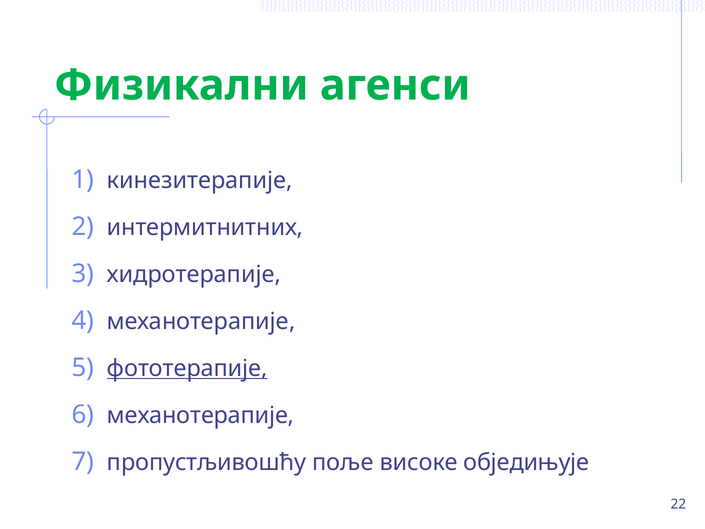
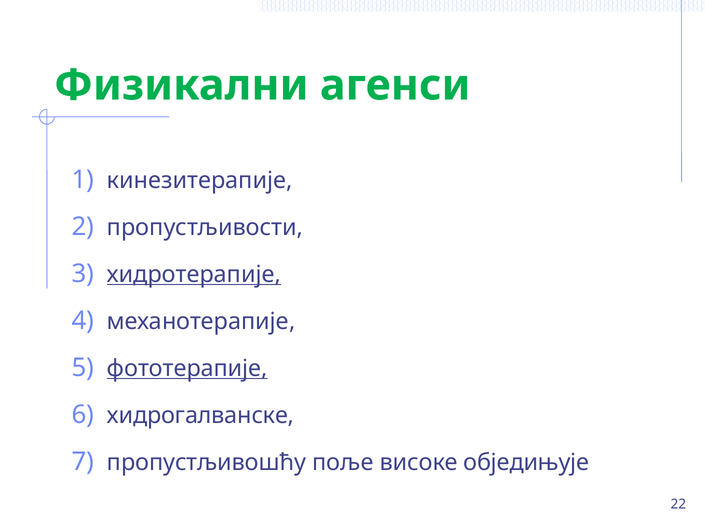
интермитнитних: интермитнитних -> пропустљивости
хидротерапије underline: none -> present
механотерапије at (201, 415): механотерапије -> хидрогалванске
